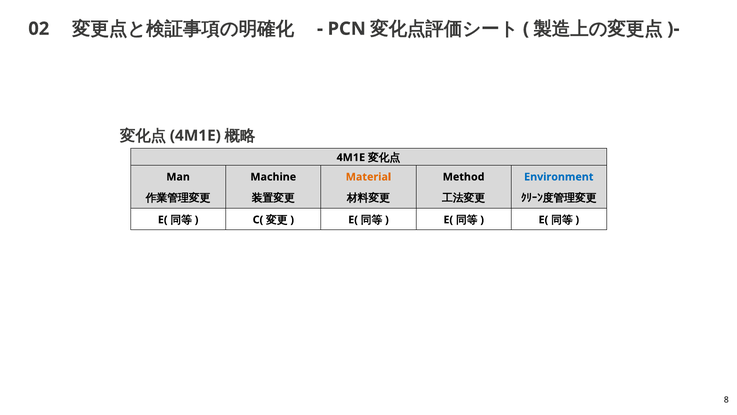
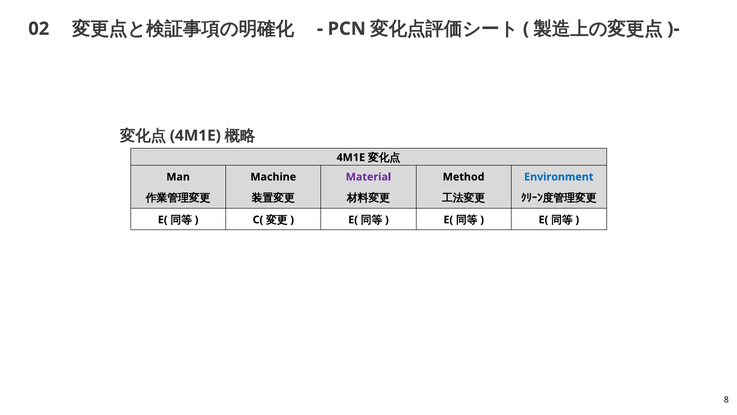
Material colour: orange -> purple
